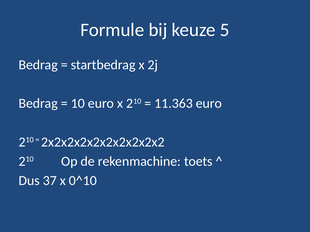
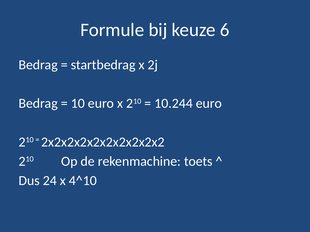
5: 5 -> 6
11.363: 11.363 -> 10.244
37: 37 -> 24
0^10: 0^10 -> 4^10
